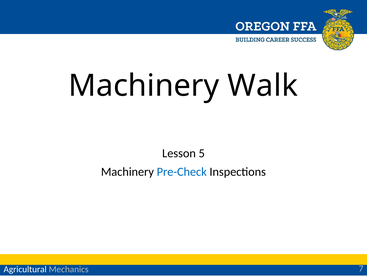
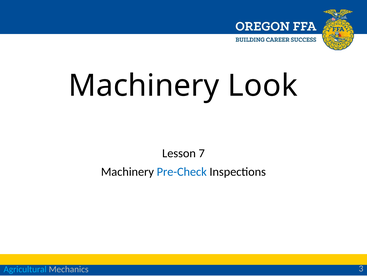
Walk: Walk -> Look
5: 5 -> 7
Agricultural colour: white -> light blue
7: 7 -> 3
